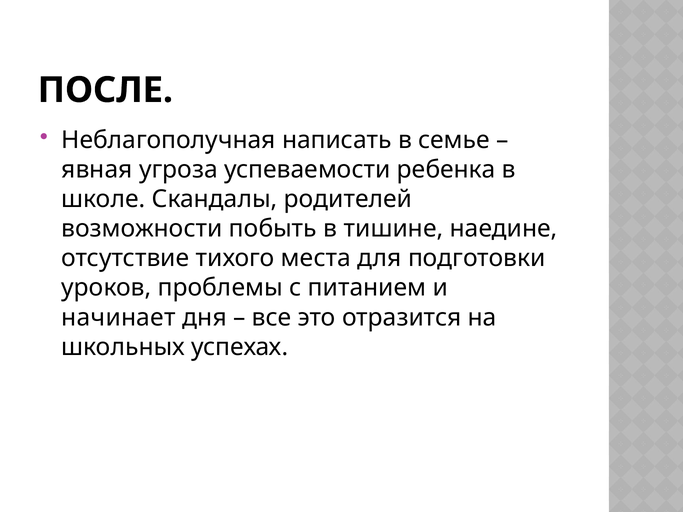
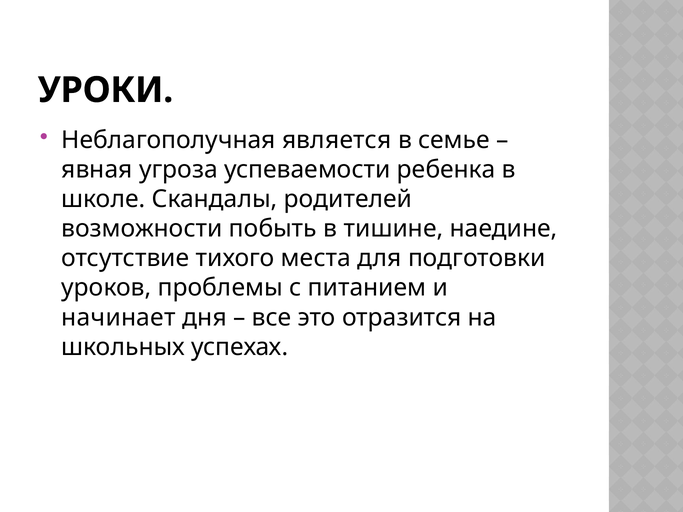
ПОСЛЕ: ПОСЛЕ -> УРОКИ
написать: написать -> является
